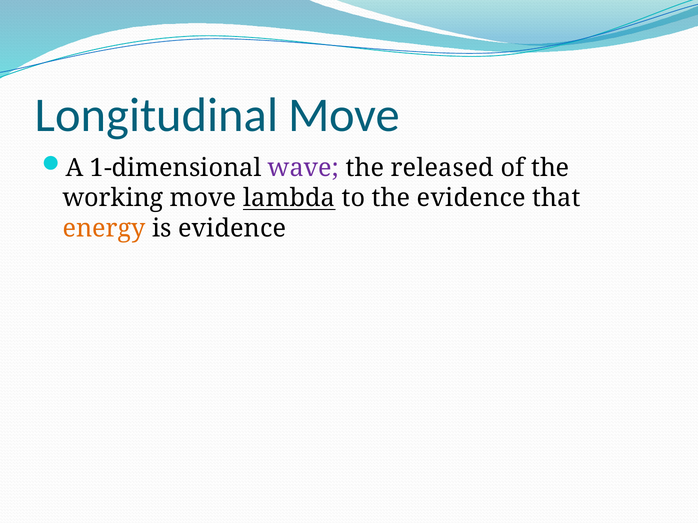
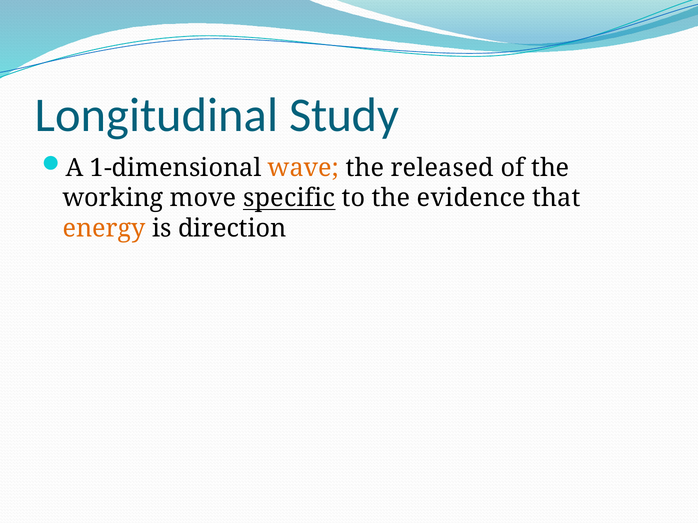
Longitudinal Move: Move -> Study
wave colour: purple -> orange
lambda: lambda -> specific
is evidence: evidence -> direction
